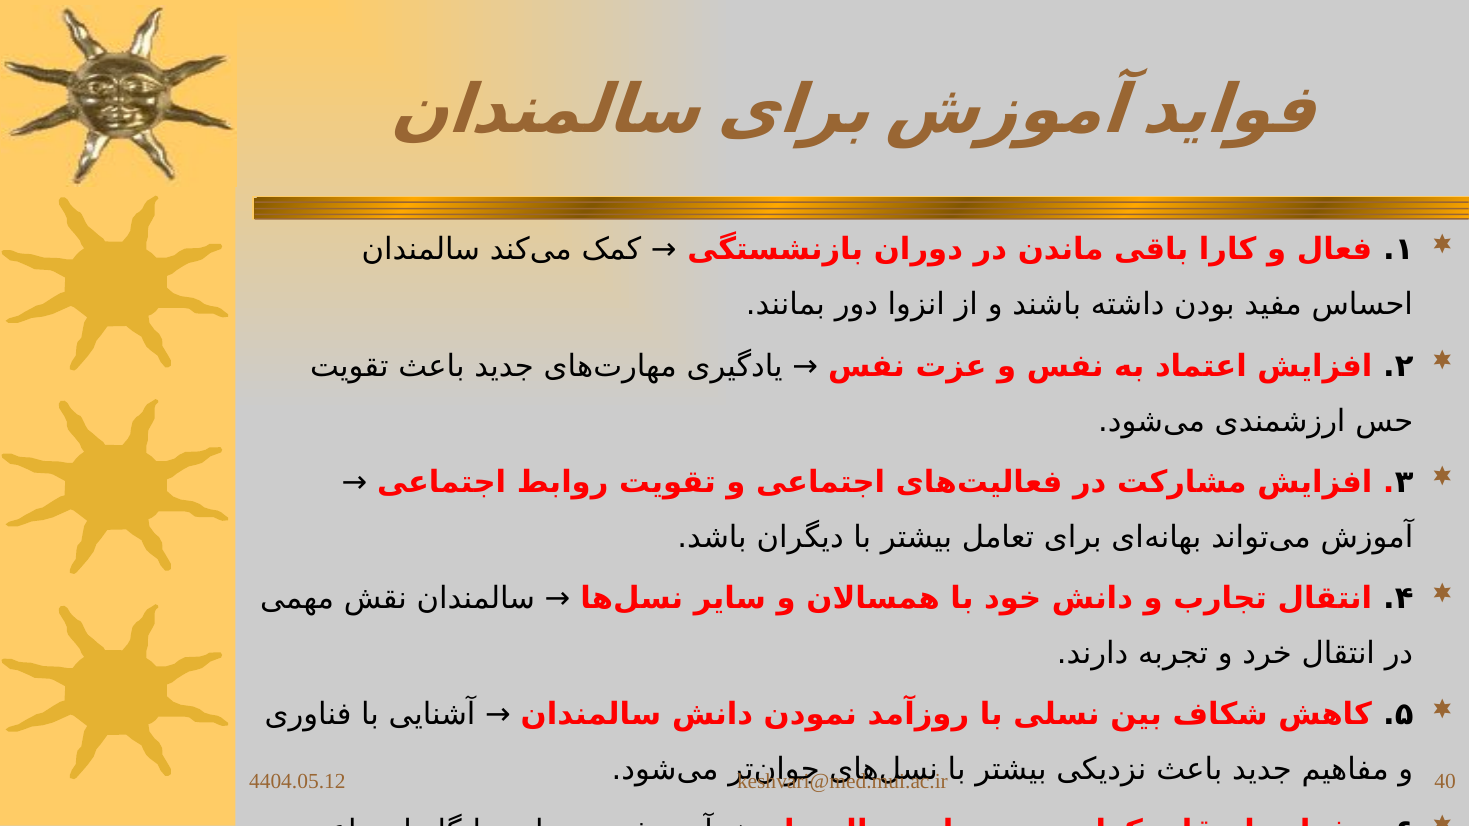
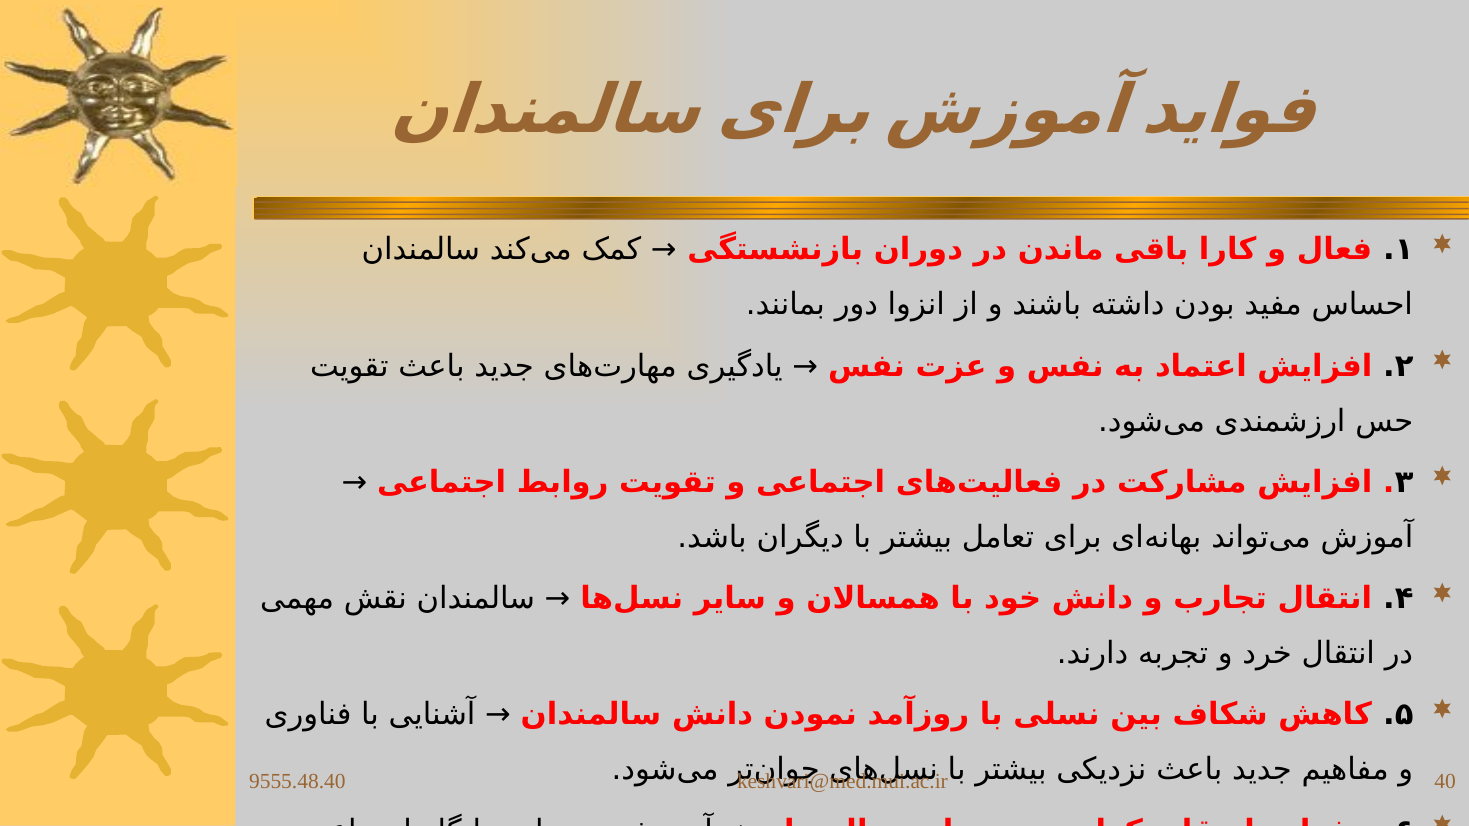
4404.05.12: 4404.05.12 -> 9555.48.40
